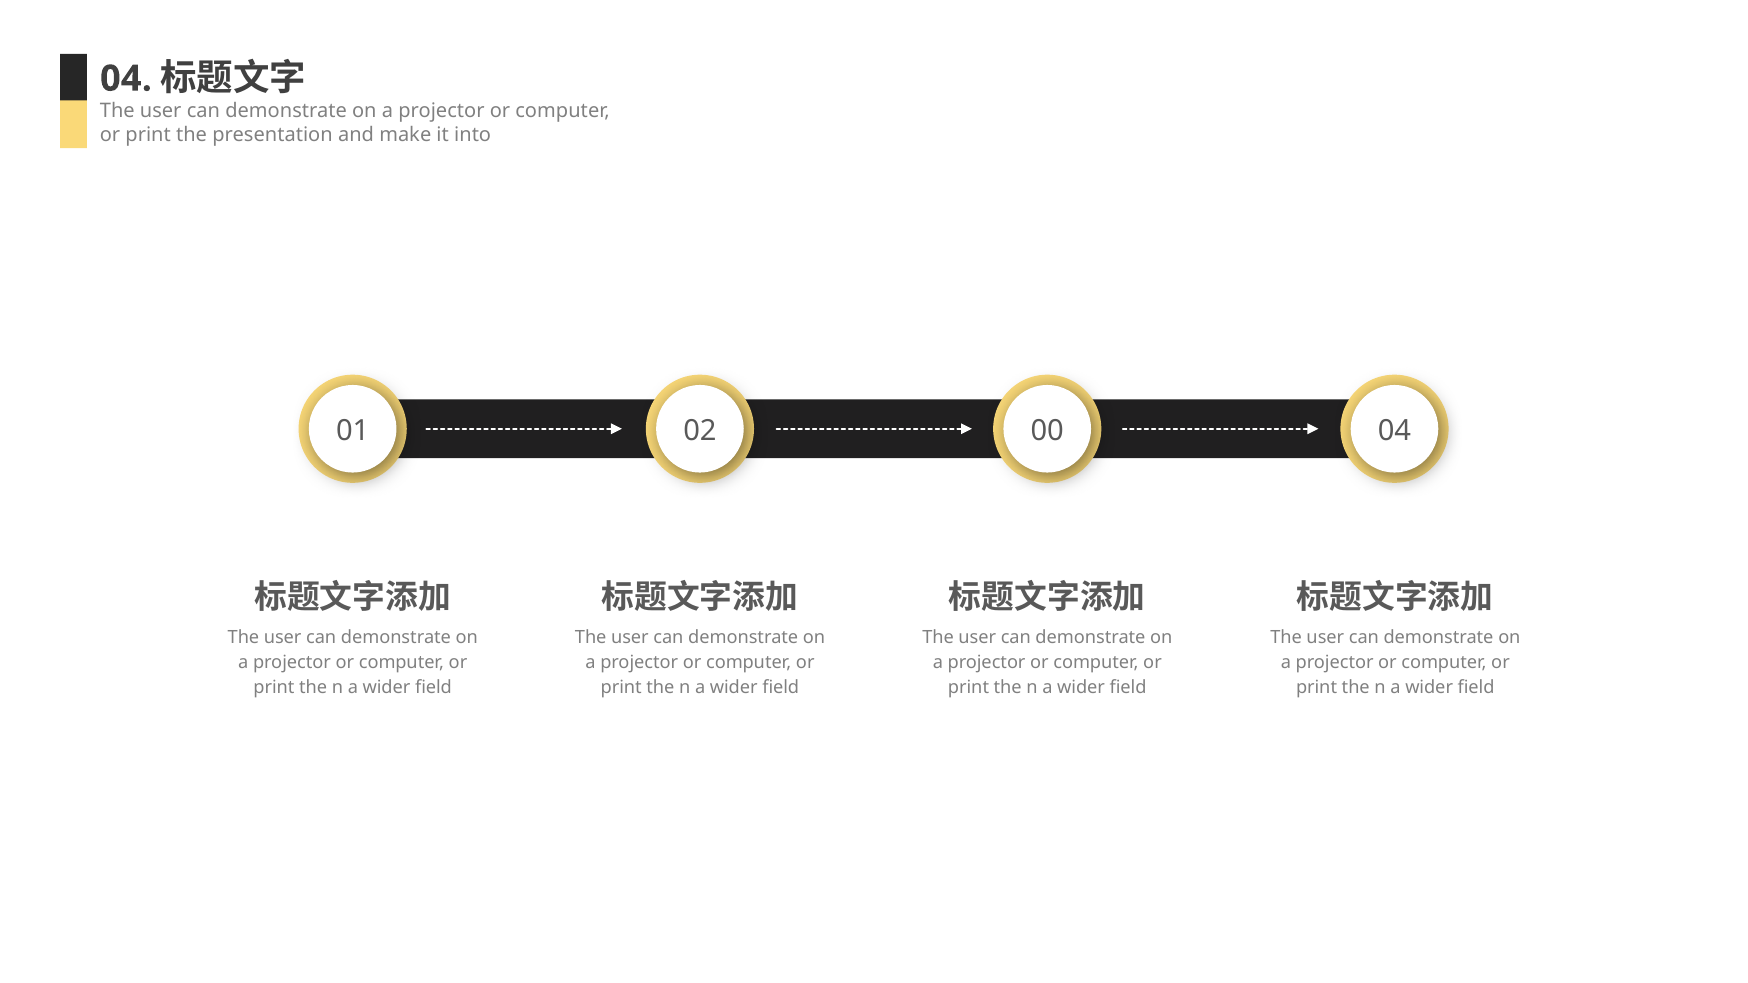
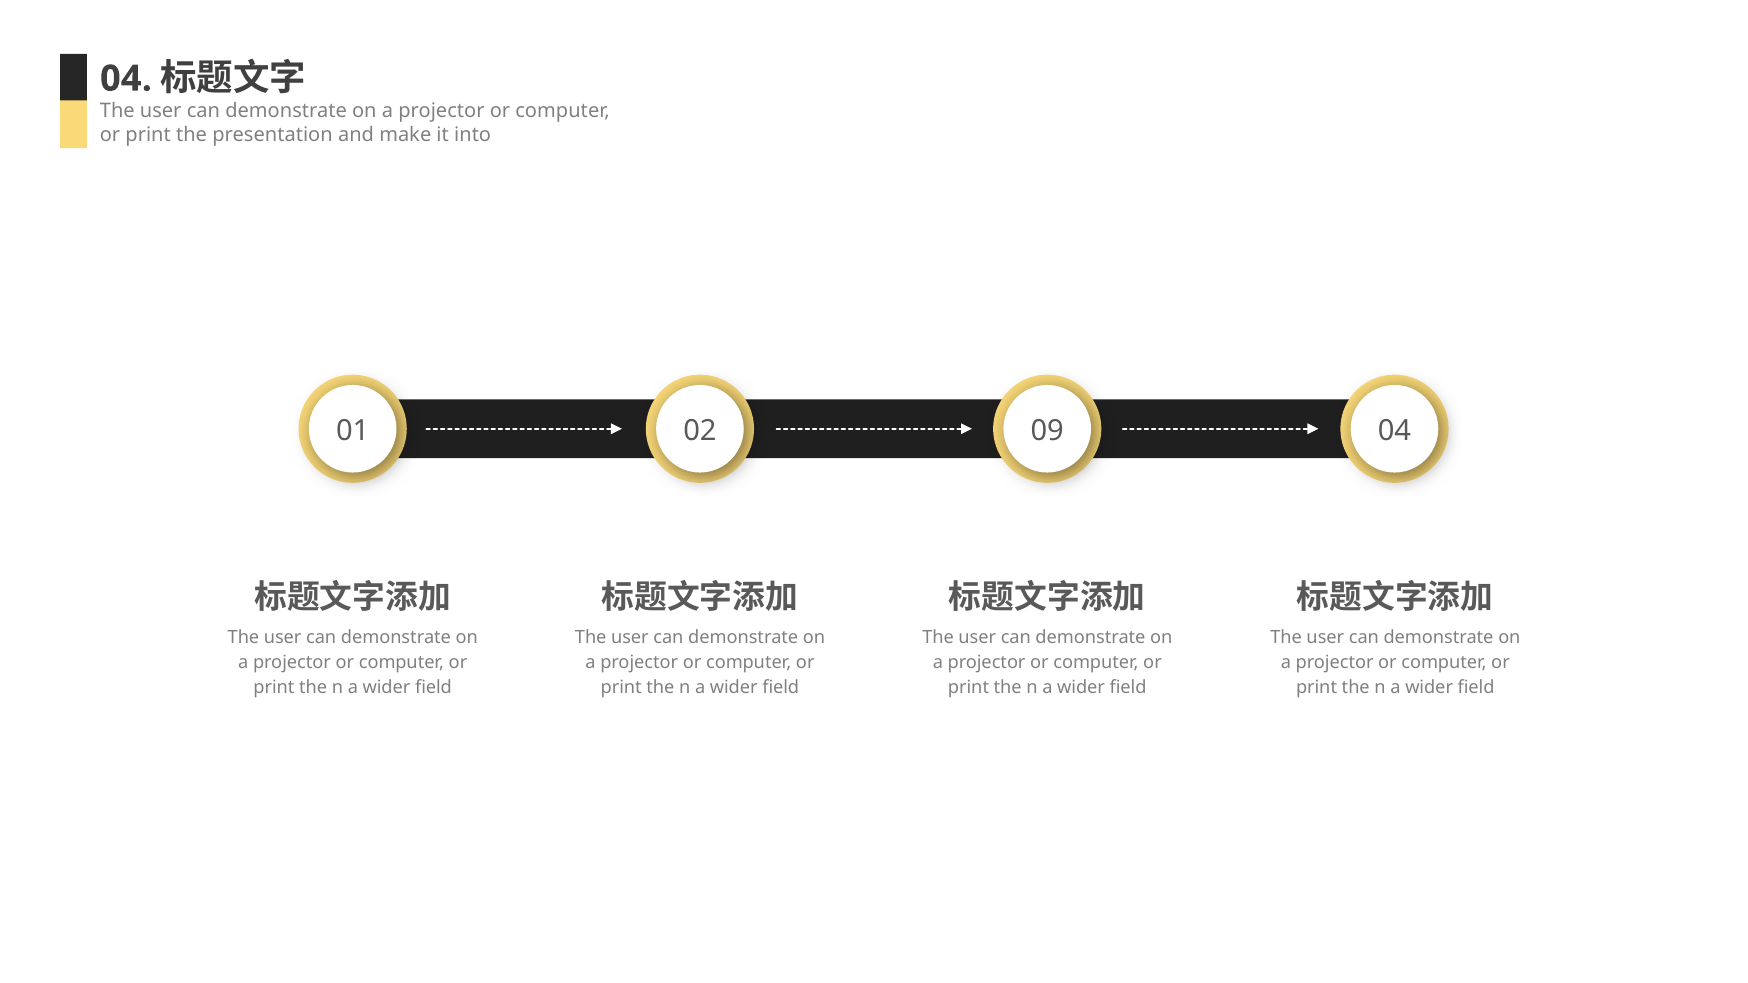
00: 00 -> 09
